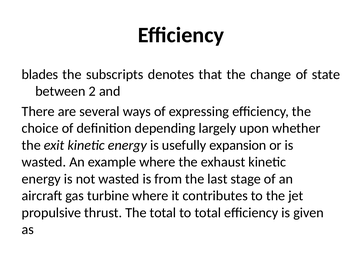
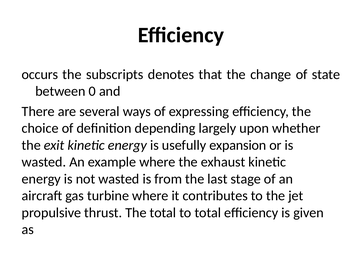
blades: blades -> occurs
2: 2 -> 0
